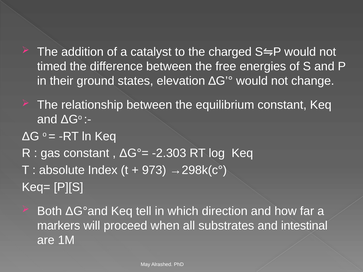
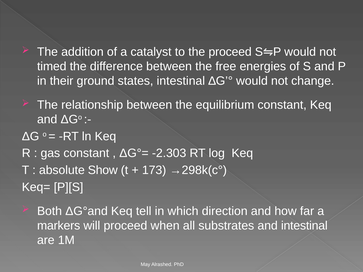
the charged: charged -> proceed
states elevation: elevation -> intestinal
Index: Index -> Show
973: 973 -> 173
